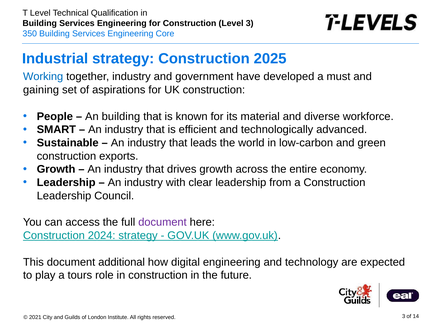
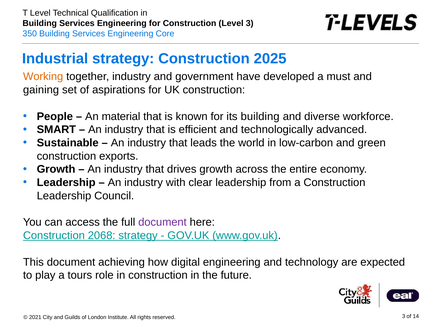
Working colour: blue -> orange
An building: building -> material
its material: material -> building
2024: 2024 -> 2068
additional: additional -> achieving
